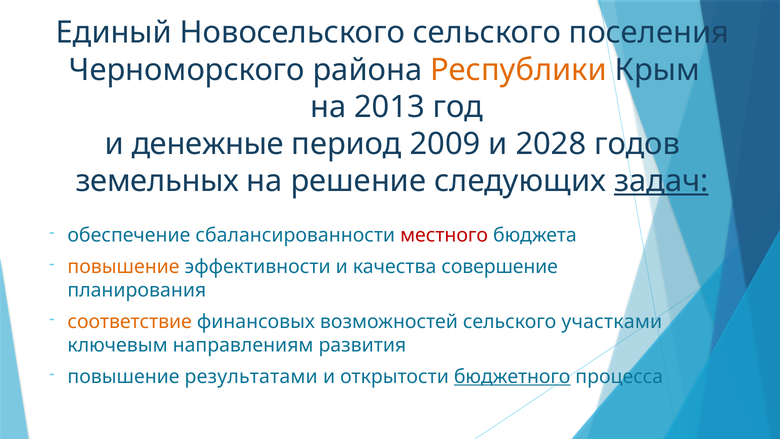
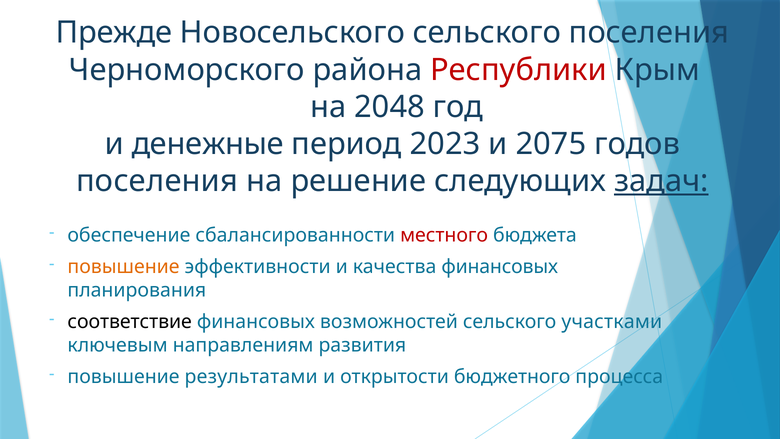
Единый: Единый -> Прежде
Республики colour: orange -> red
2013: 2013 -> 2048
2009: 2009 -> 2023
2028: 2028 -> 2075
земельных at (157, 181): земельных -> поселения
качества совершение: совершение -> финансовых
соответствие colour: orange -> black
бюджетного underline: present -> none
